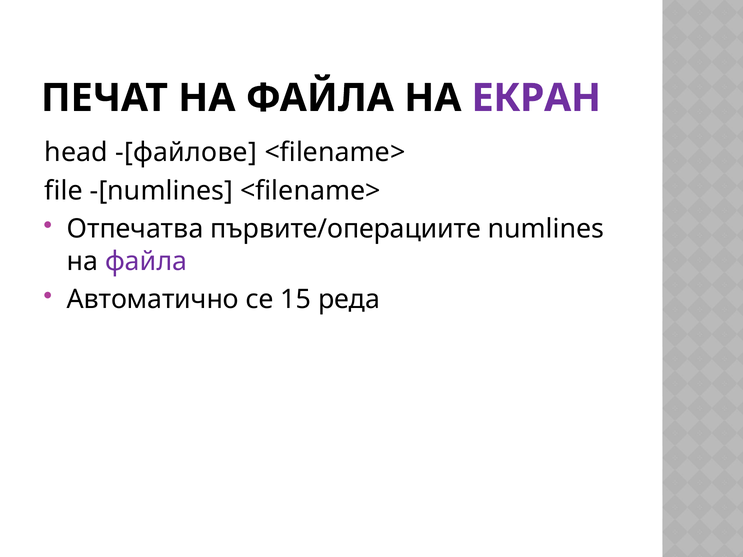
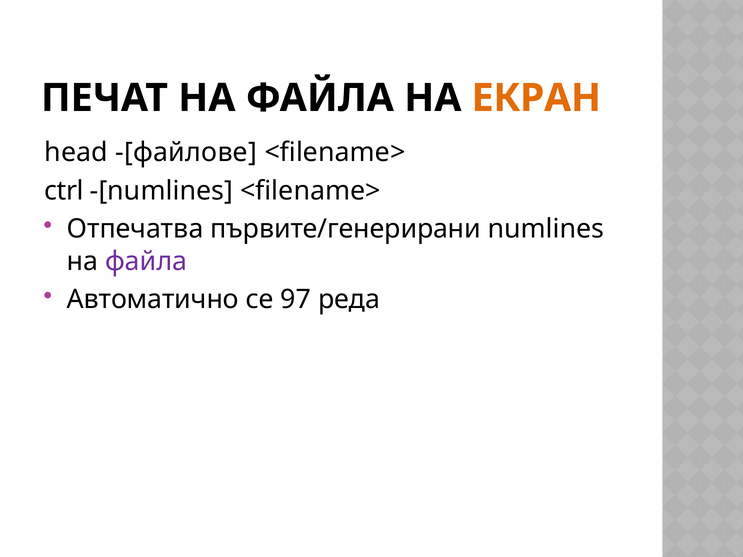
ЕКРАН colour: purple -> orange
file: file -> ctrl
първите/операциите: първите/операциите -> първите/генерирани
15: 15 -> 97
